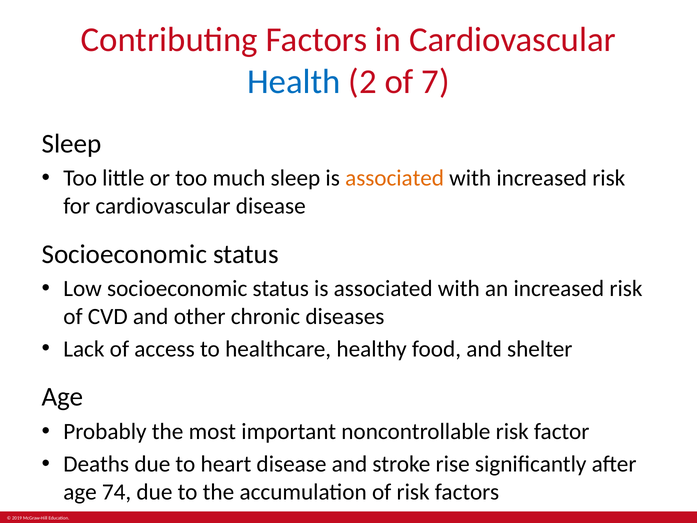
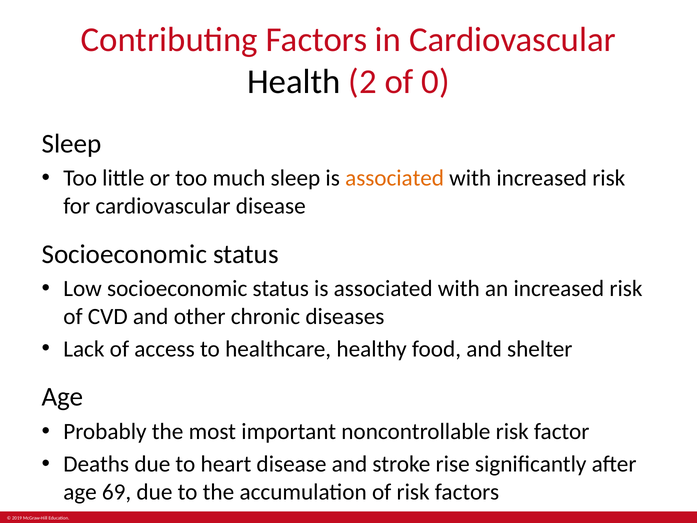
Health colour: blue -> black
7: 7 -> 0
74: 74 -> 69
